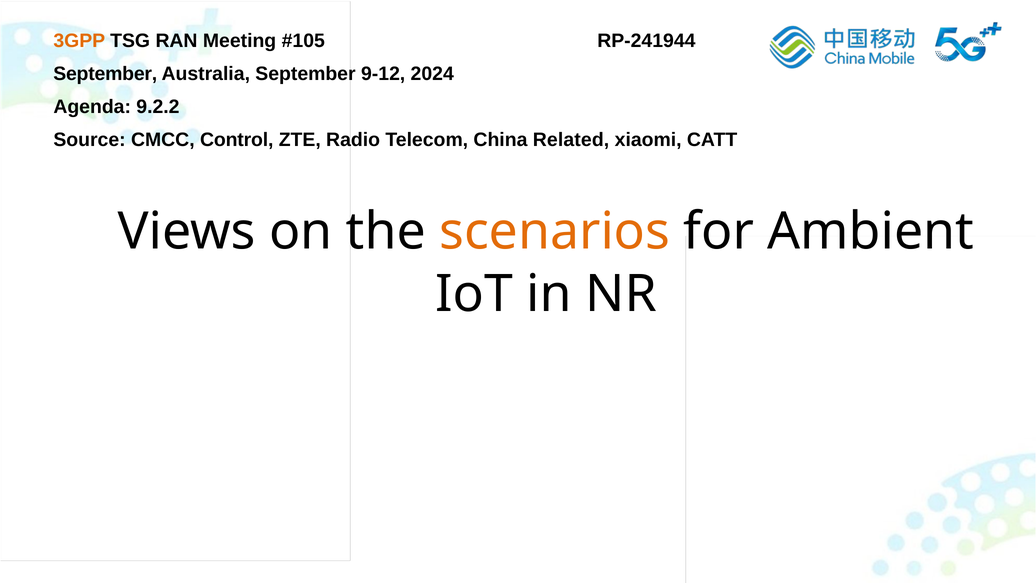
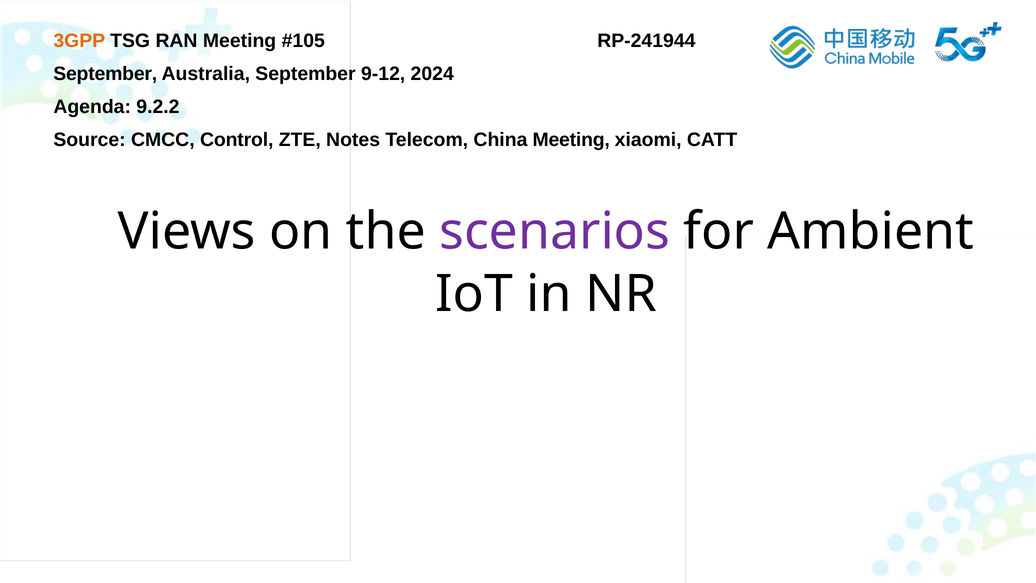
Radio: Radio -> Notes
China Related: Related -> Meeting
scenarios colour: orange -> purple
